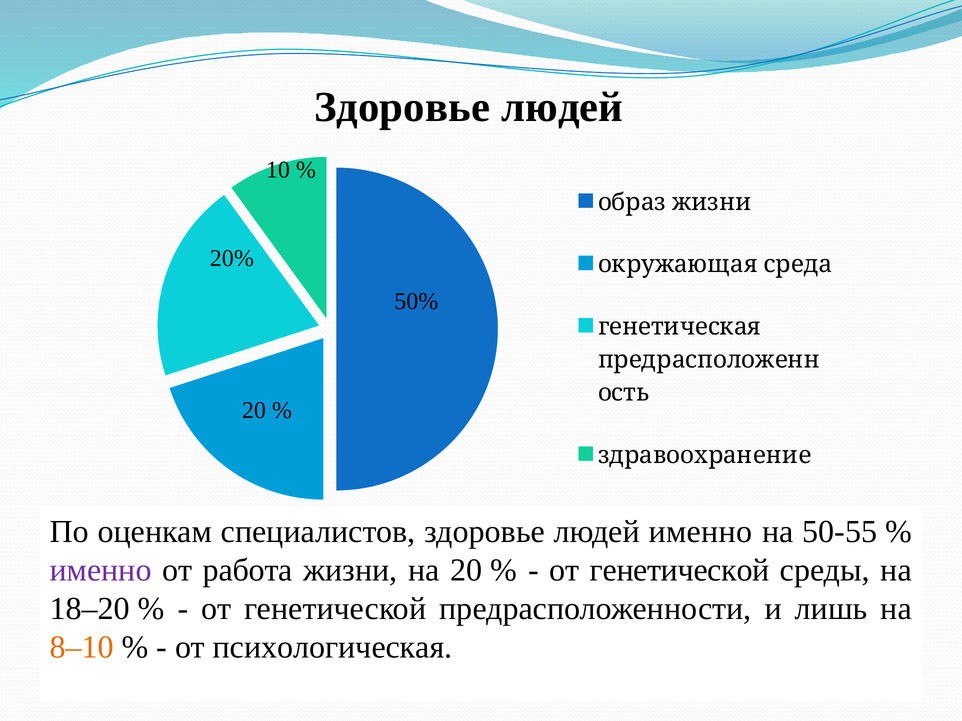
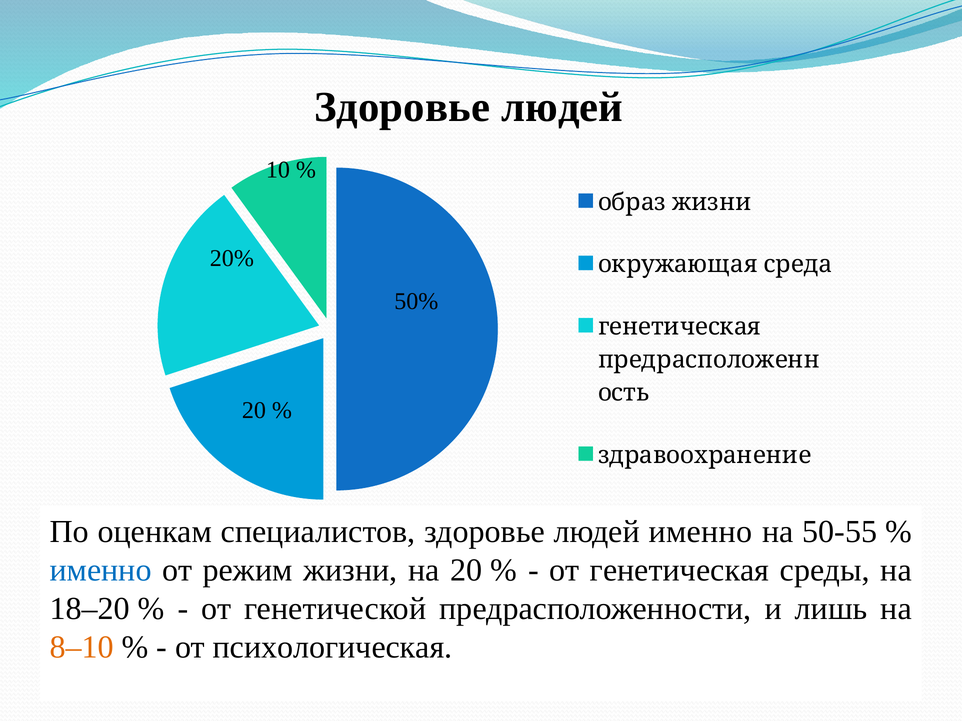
именно at (101, 571) colour: purple -> blue
работа: работа -> режим
генетической at (680, 571): генетической -> генетическая
